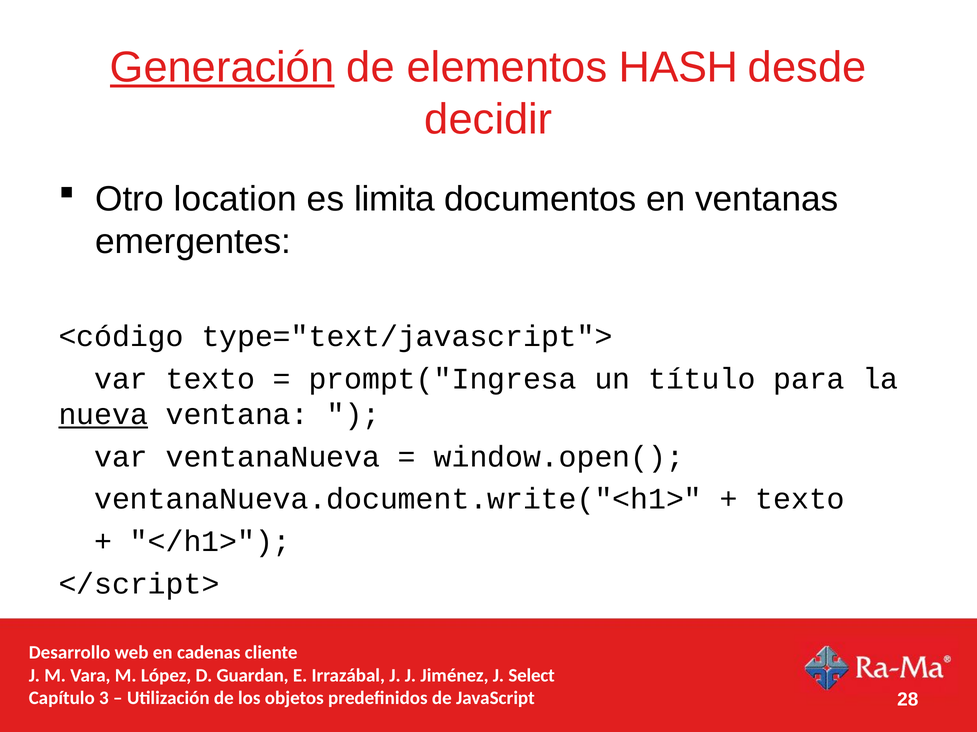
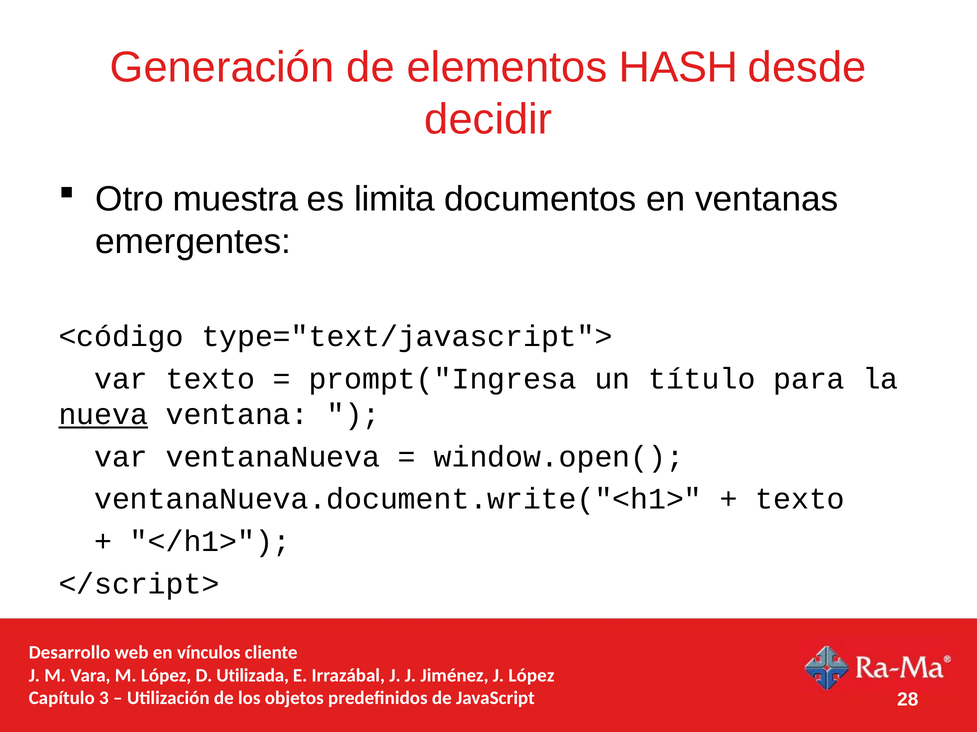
Generación underline: present -> none
location: location -> muestra
cadenas: cadenas -> vínculos
Guardan: Guardan -> Utilizada
J Select: Select -> López
